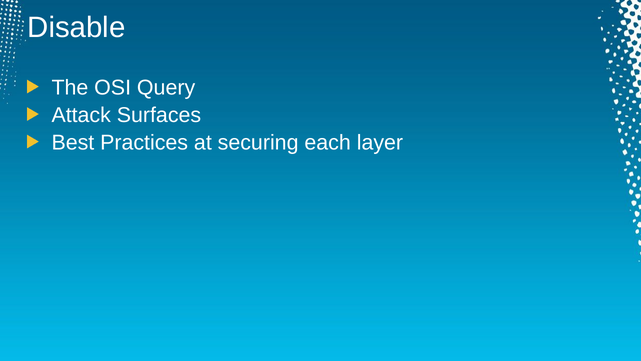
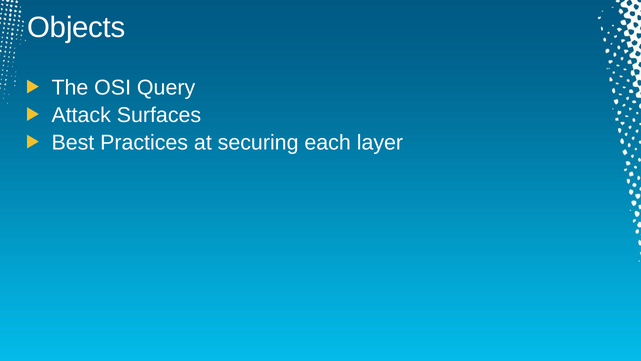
Disable: Disable -> Objects
